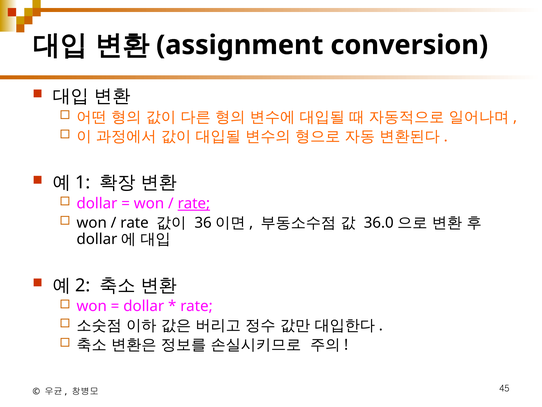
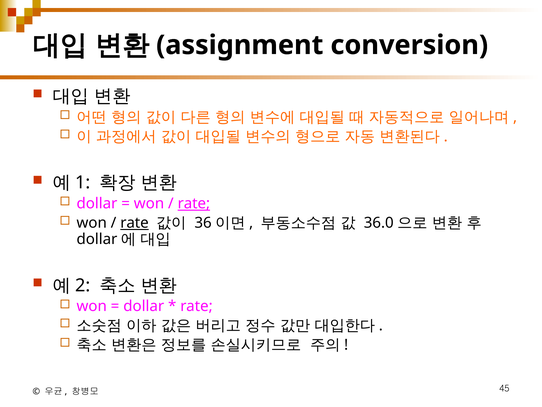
rate at (134, 223) underline: none -> present
